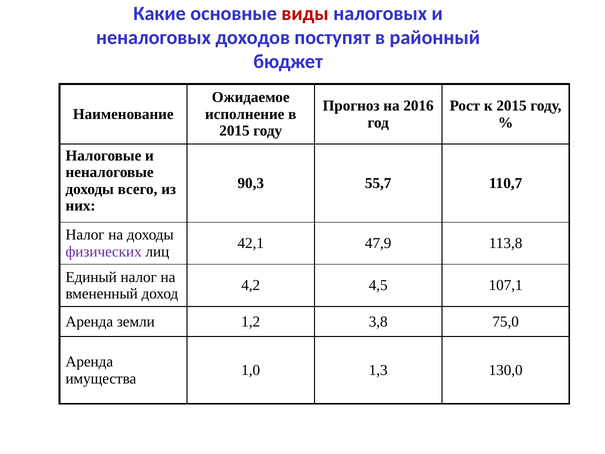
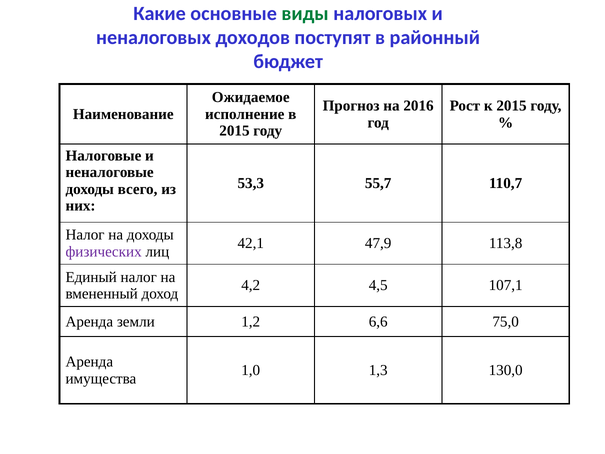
виды colour: red -> green
90,3: 90,3 -> 53,3
3,8: 3,8 -> 6,6
